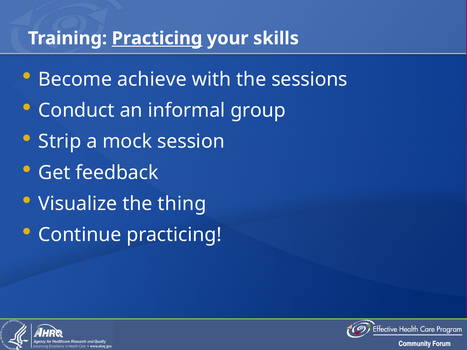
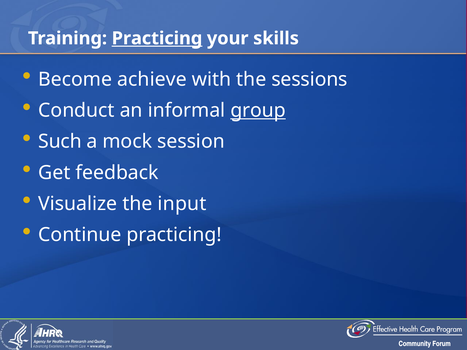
group underline: none -> present
Strip: Strip -> Such
thing: thing -> input
